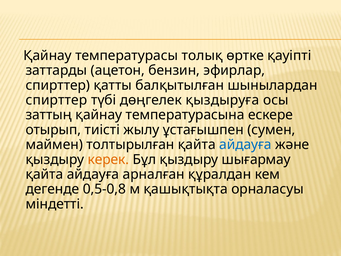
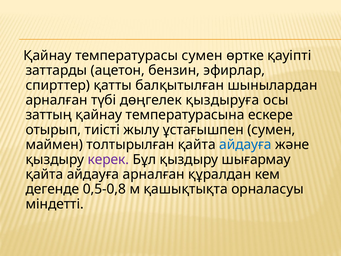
температурасы толық: толық -> сумен
спирттер at (56, 100): спирттер -> арналған
керек colour: orange -> purple
